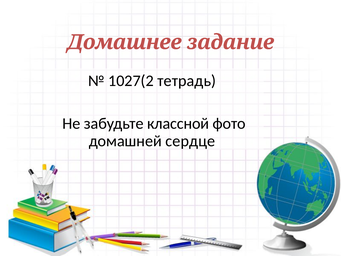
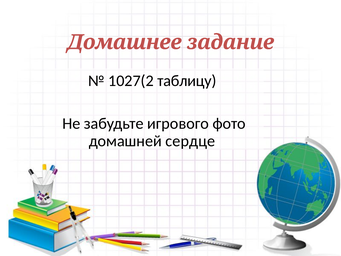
тетрадь: тетрадь -> таблицу
классной: классной -> игрового
